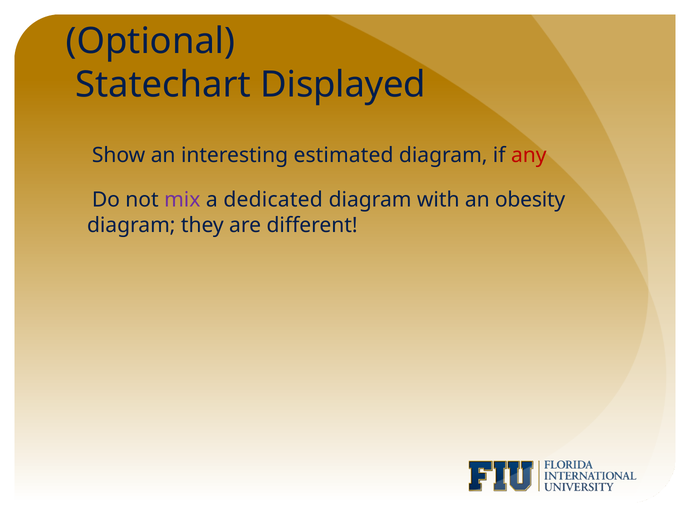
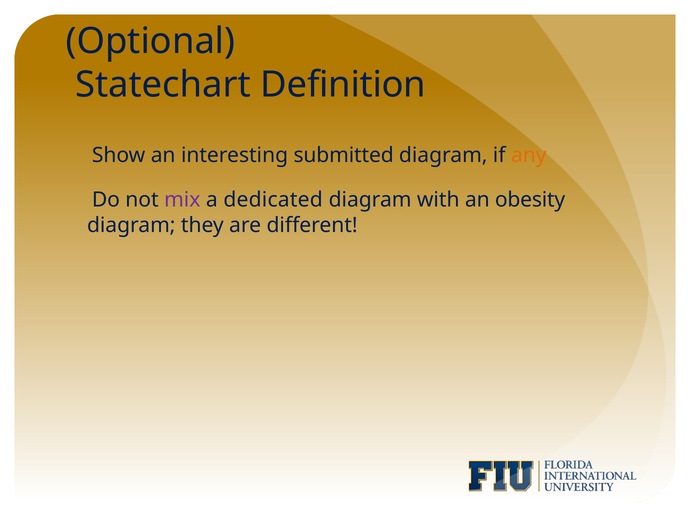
Displayed: Displayed -> Definition
estimated: estimated -> submitted
any colour: red -> orange
